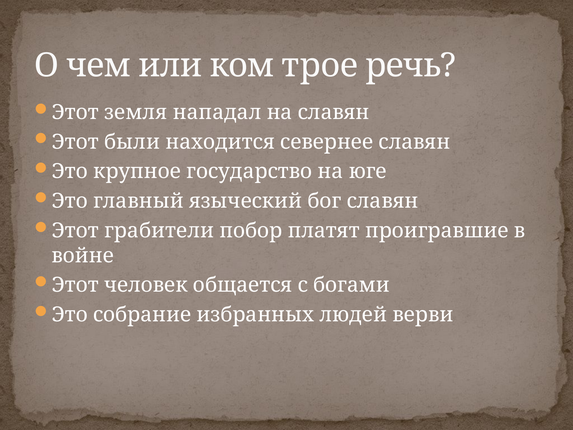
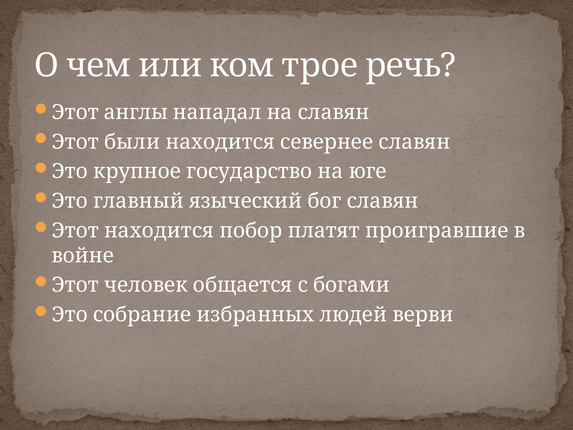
земля: земля -> англы
Этот грабители: грабители -> находится
